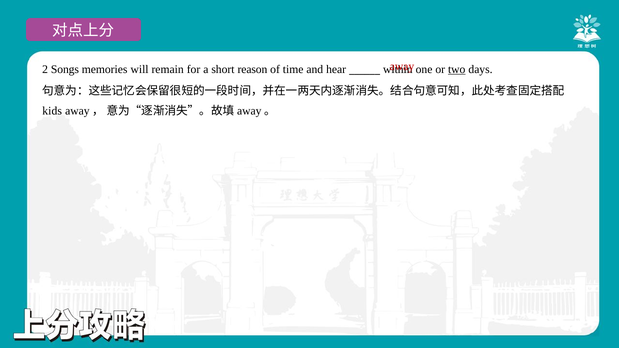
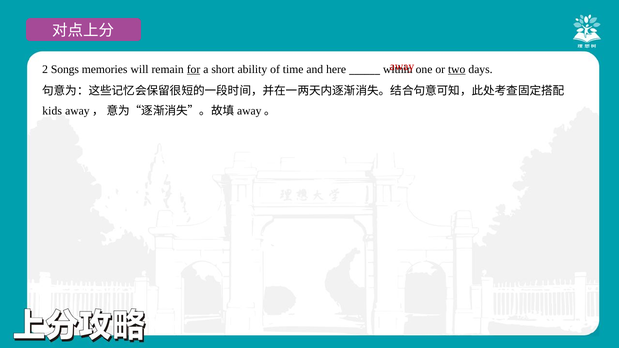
for underline: none -> present
reason: reason -> ability
hear: hear -> here
